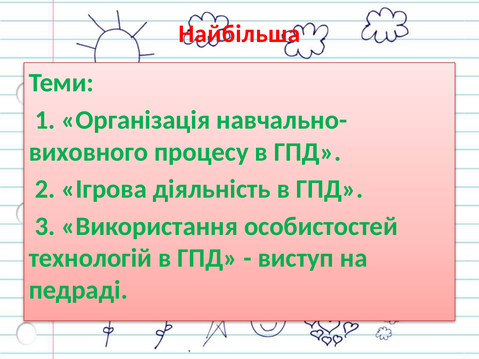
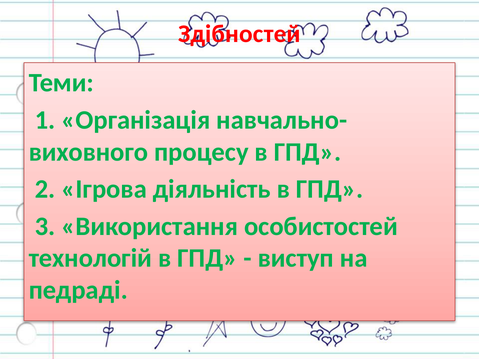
Найбільша: Найбільша -> Здібностей
